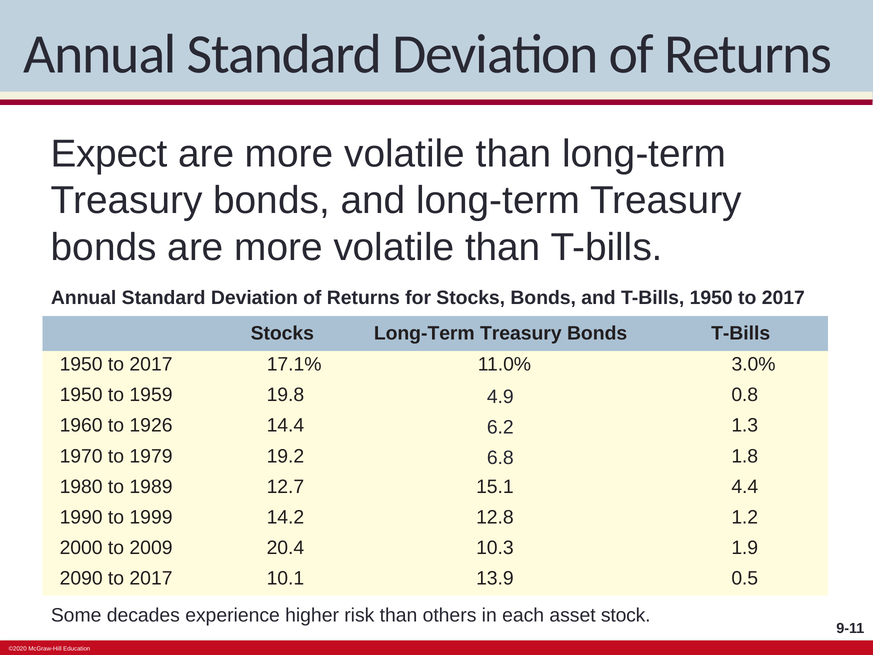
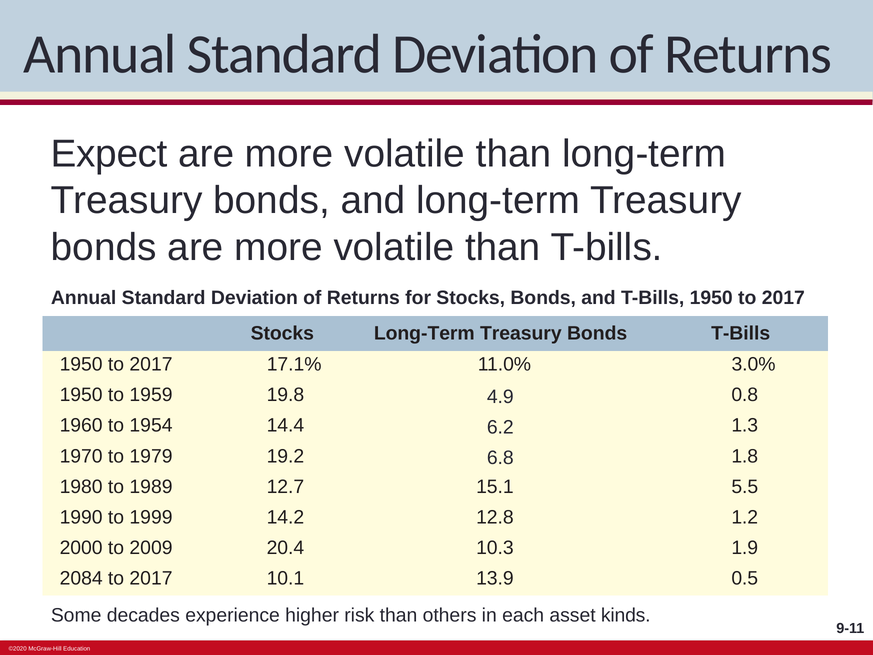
1926: 1926 -> 1954
4.4: 4.4 -> 5.5
2090: 2090 -> 2084
stock: stock -> kinds
